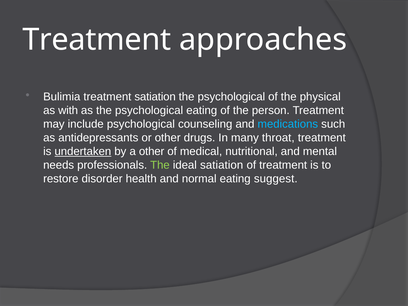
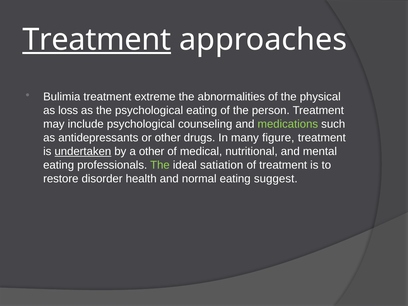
Treatment at (97, 40) underline: none -> present
treatment satiation: satiation -> extreme
psychological at (231, 97): psychological -> abnormalities
with: with -> loss
medications colour: light blue -> light green
throat: throat -> figure
needs at (59, 165): needs -> eating
